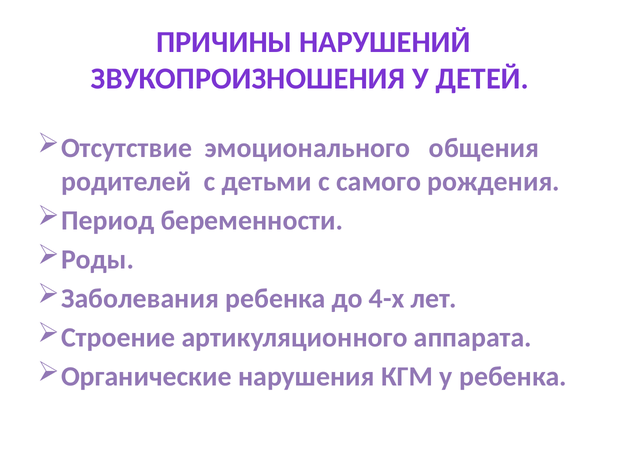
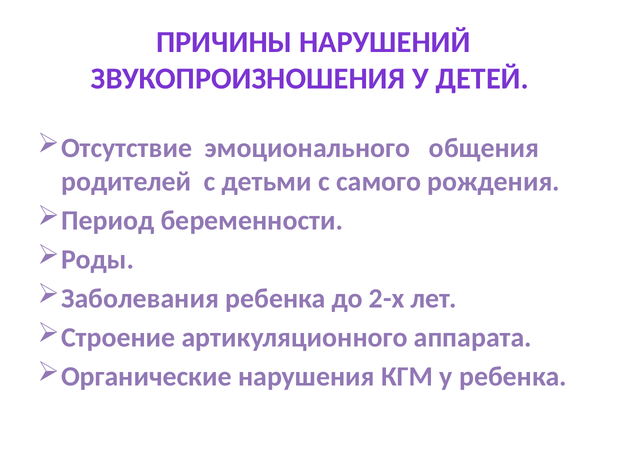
4-х: 4-х -> 2-х
